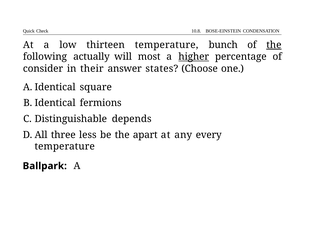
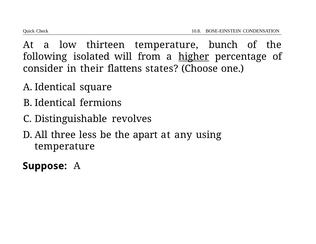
the at (274, 45) underline: present -> none
actually: actually -> isolated
most: most -> from
answer: answer -> flattens
depends: depends -> revolves
every: every -> using
Ballpark: Ballpark -> Suppose
